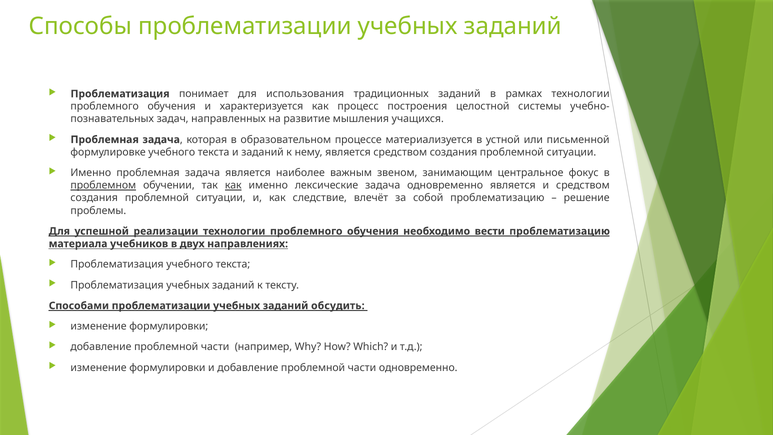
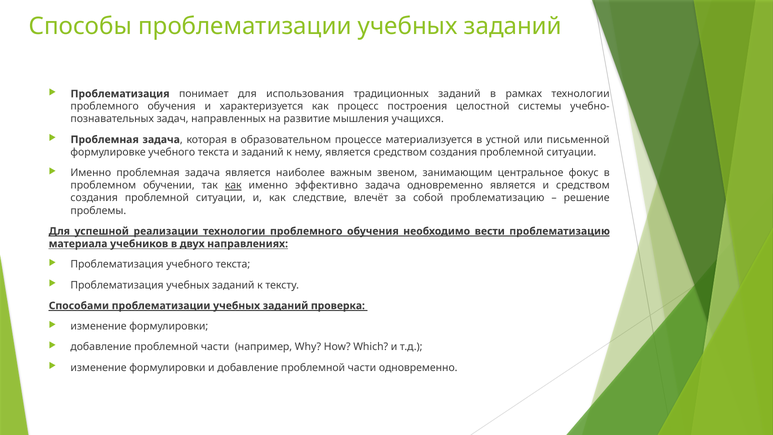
проблемном underline: present -> none
лексические: лексические -> эффективно
обсудить: обсудить -> проверка
